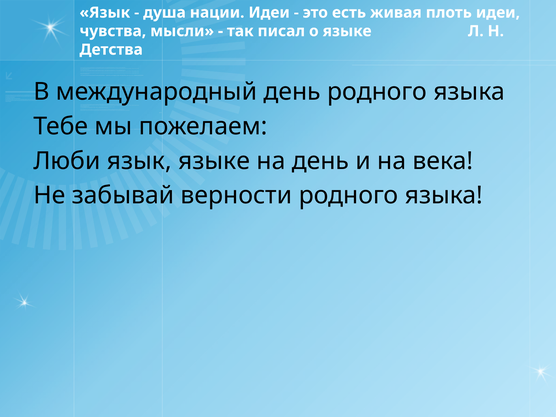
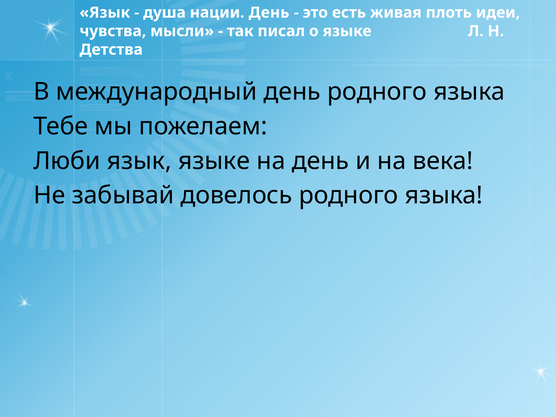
нации Идеи: Идеи -> День
верности: верности -> довелось
